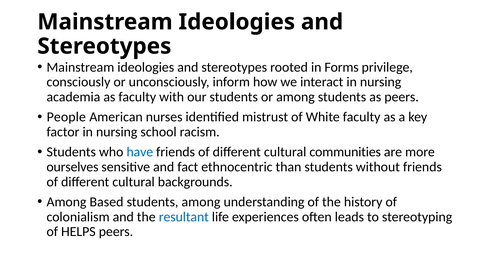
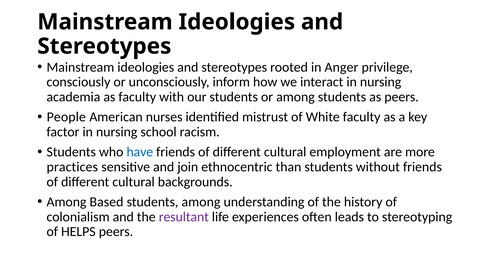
Forms: Forms -> Anger
communities: communities -> employment
ourselves: ourselves -> practices
fact: fact -> join
resultant colour: blue -> purple
